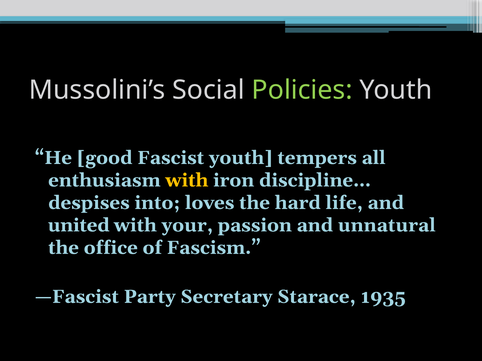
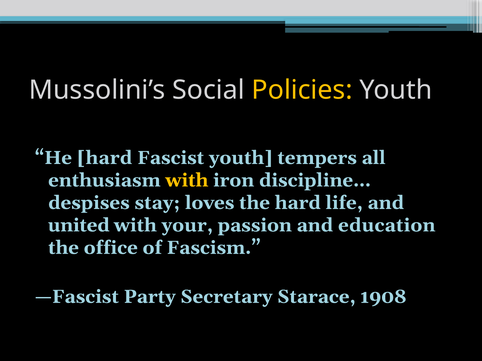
Policies colour: light green -> yellow
He good: good -> hard
into: into -> stay
unnatural: unnatural -> education
1935: 1935 -> 1908
